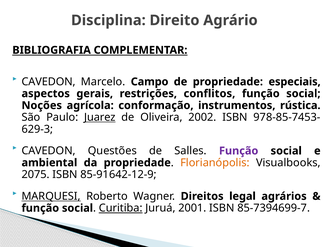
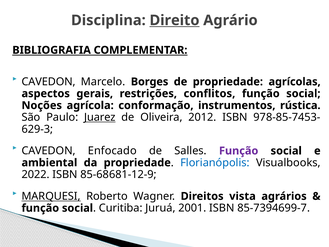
Direito underline: none -> present
Campo: Campo -> Borges
especiais: especiais -> agrícolas
2002: 2002 -> 2012
Questões: Questões -> Enfocado
Florianópolis colour: orange -> blue
2075: 2075 -> 2022
85-91642-12-9: 85-91642-12-9 -> 85-68681-12-9
legal: legal -> vista
Curitiba underline: present -> none
